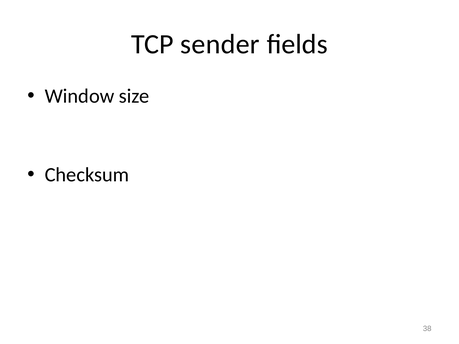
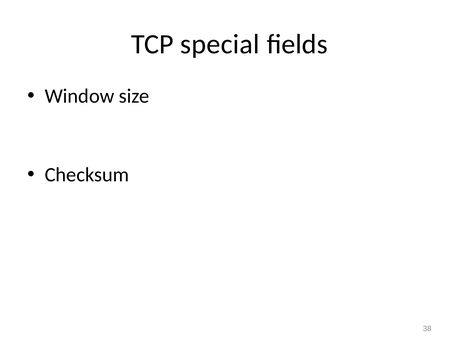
sender: sender -> special
